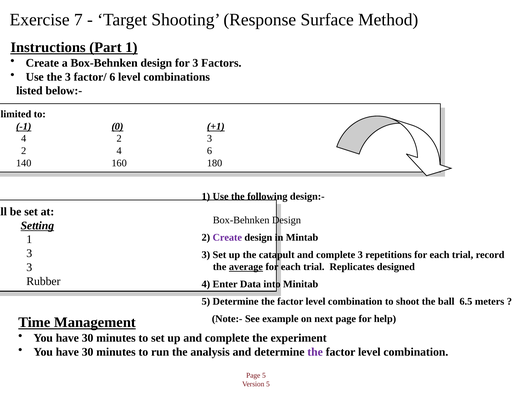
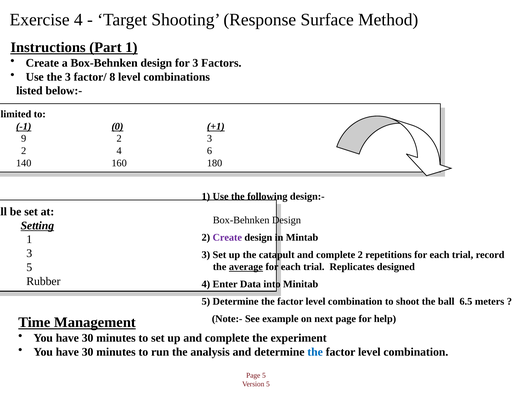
Exercise 7: 7 -> 4
factor/ 6: 6 -> 8
4 at (24, 139): 4 -> 9
complete 3: 3 -> 2
3 at (29, 267): 3 -> 5
the at (315, 352) colour: purple -> blue
